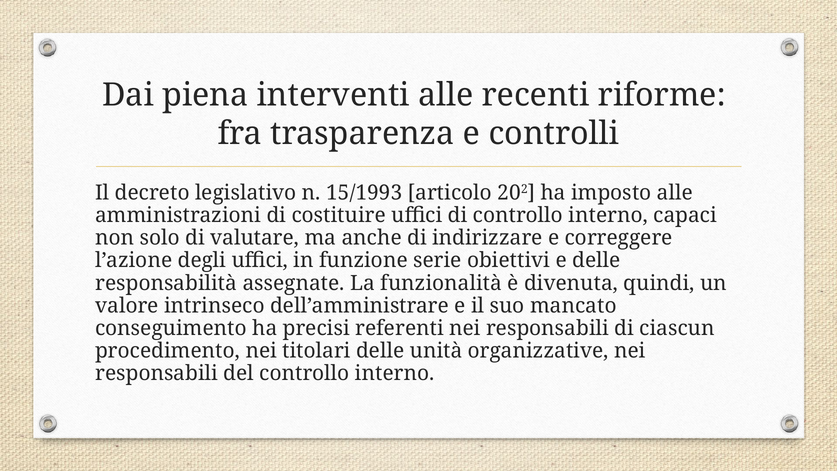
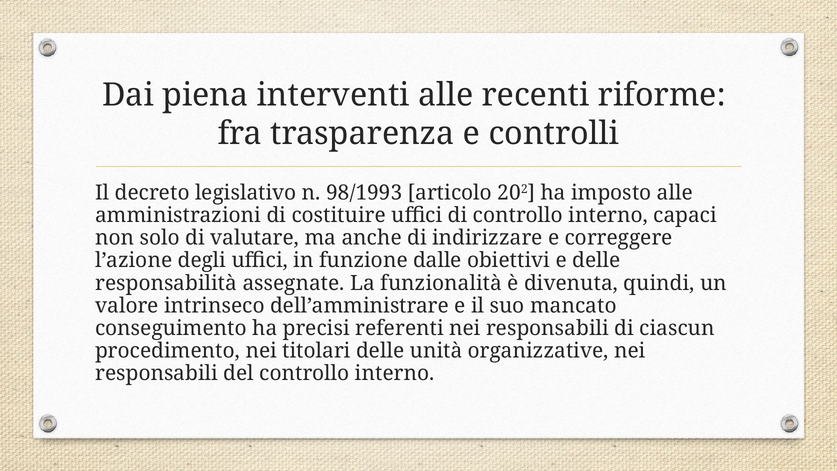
15/1993: 15/1993 -> 98/1993
serie: serie -> dalle
